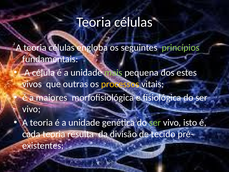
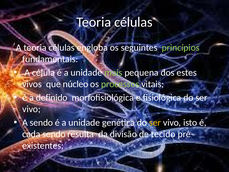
outras: outras -> núcleo
processos colour: yellow -> light green
maiores: maiores -> definido
teoria at (41, 122): teoria -> sendo
ser at (155, 122) colour: light green -> yellow
cada teoria: teoria -> sendo
